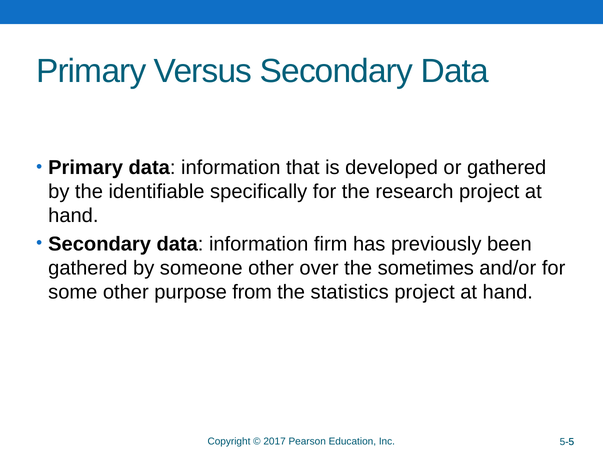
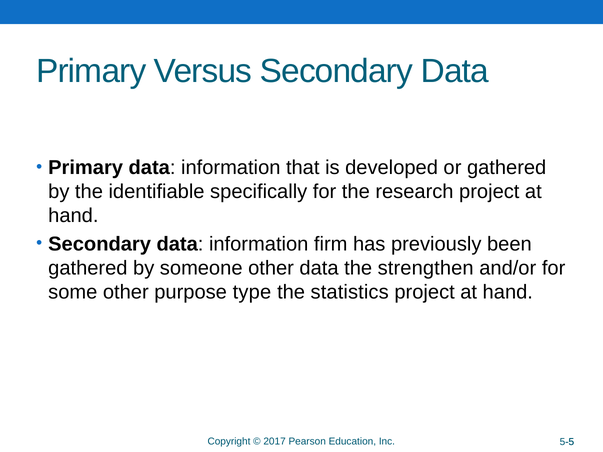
other over: over -> data
sometimes: sometimes -> strengthen
from: from -> type
